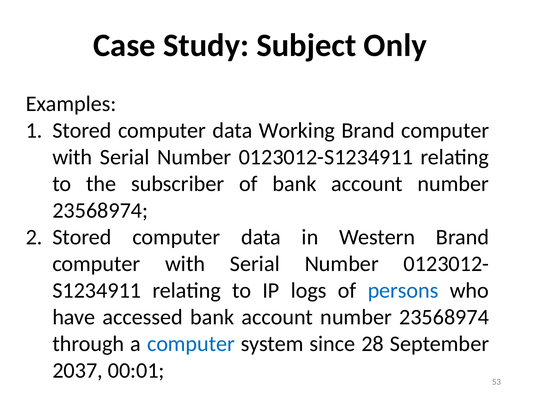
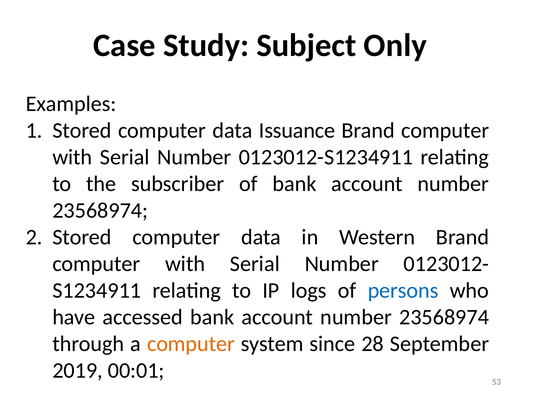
Working: Working -> Issuance
computer at (191, 344) colour: blue -> orange
2037: 2037 -> 2019
